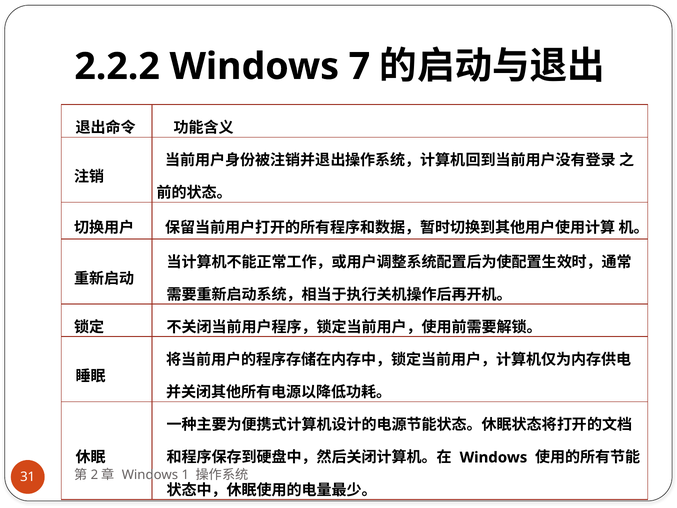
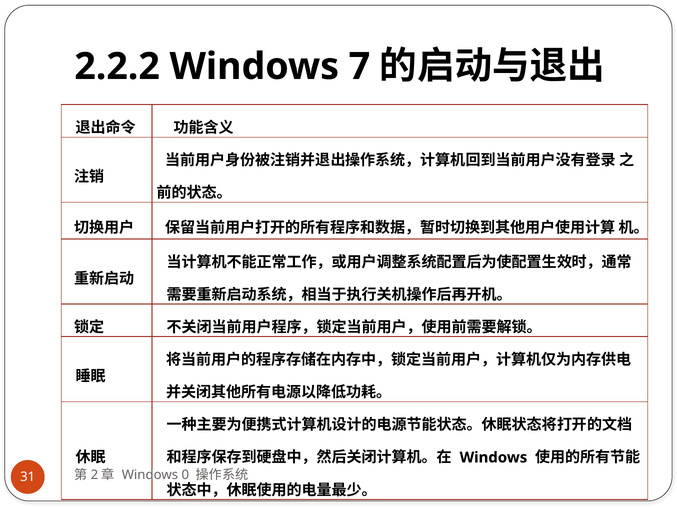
1: 1 -> 0
